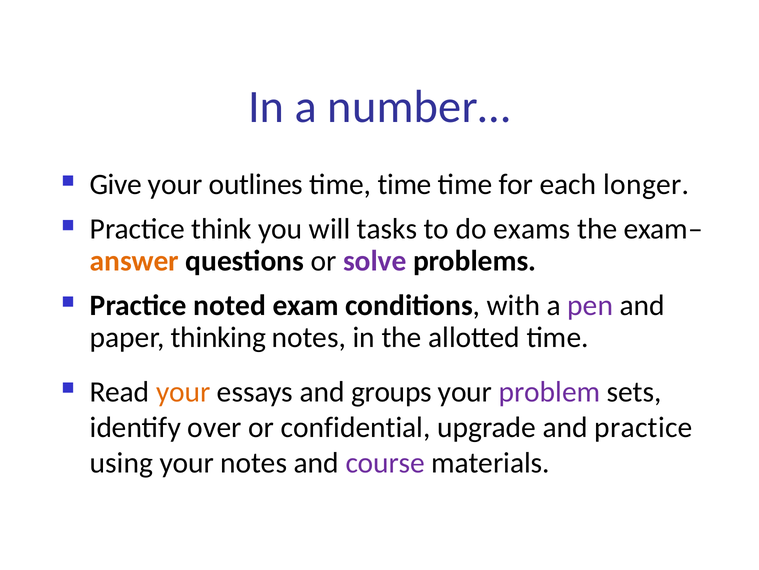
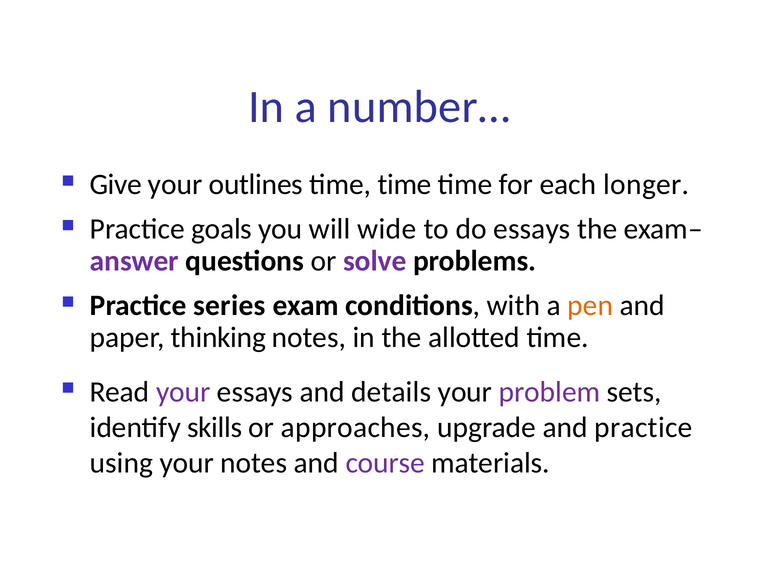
think: think -> goals
tasks: tasks -> wide
do exams: exams -> essays
answer colour: orange -> purple
noted: noted -> series
pen colour: purple -> orange
your at (183, 391) colour: orange -> purple
groups: groups -> details
over: over -> skills
confidential: confidential -> approaches
